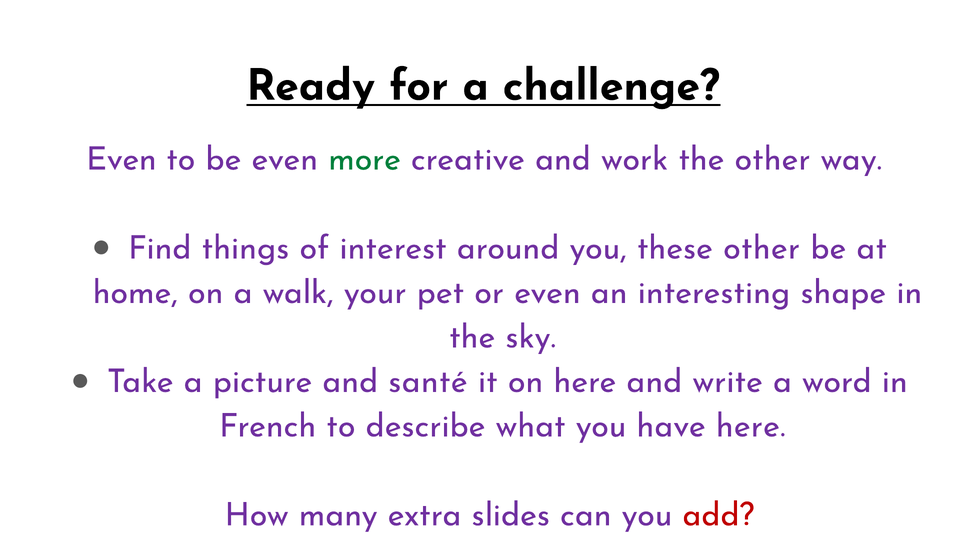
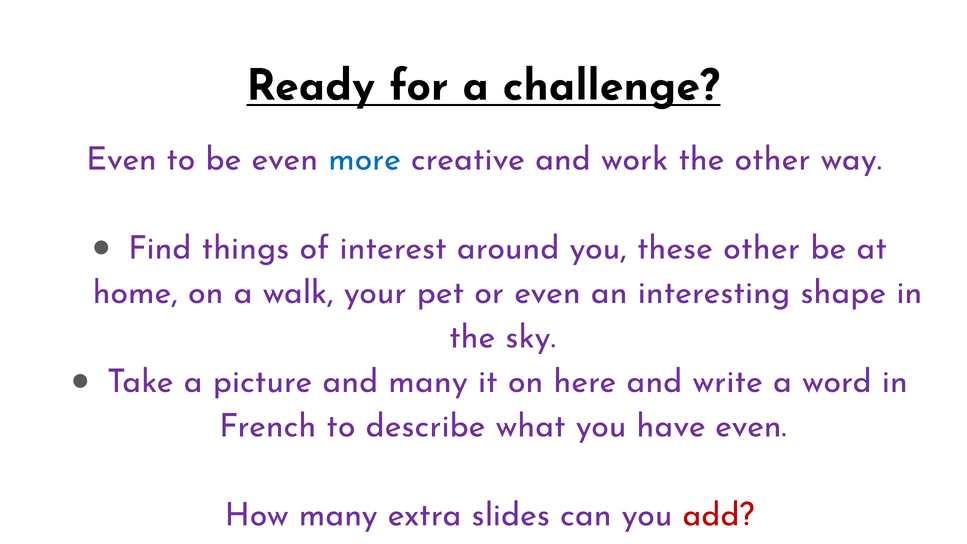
more colour: green -> blue
and santé: santé -> many
have here: here -> even
